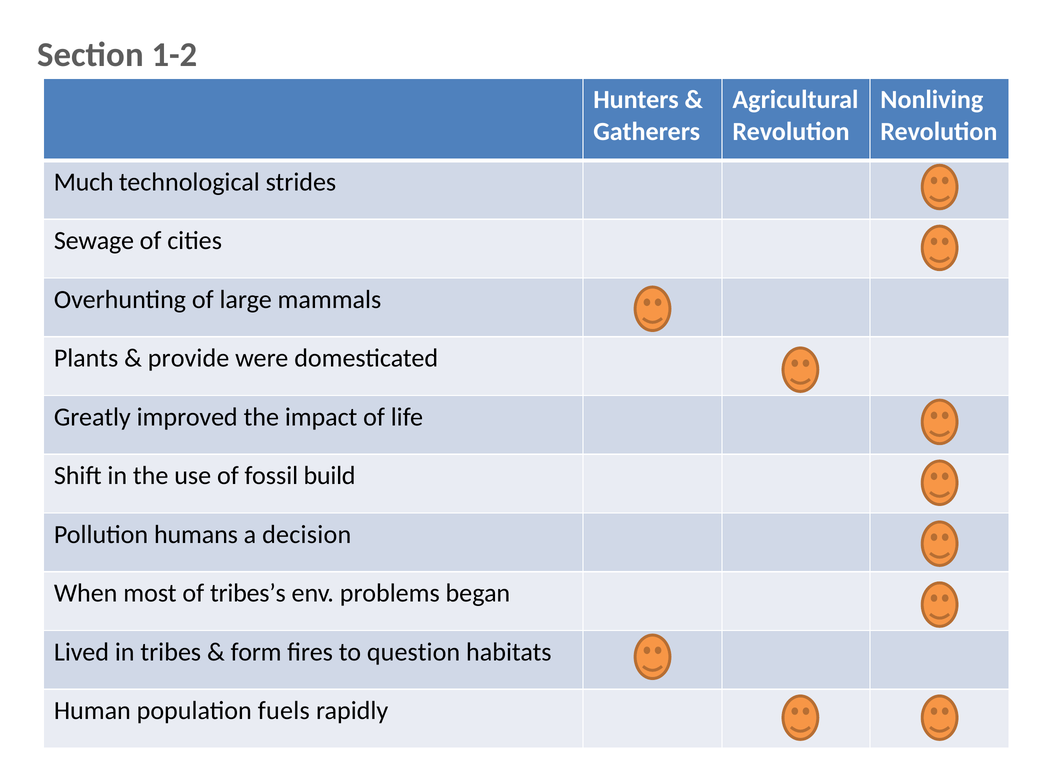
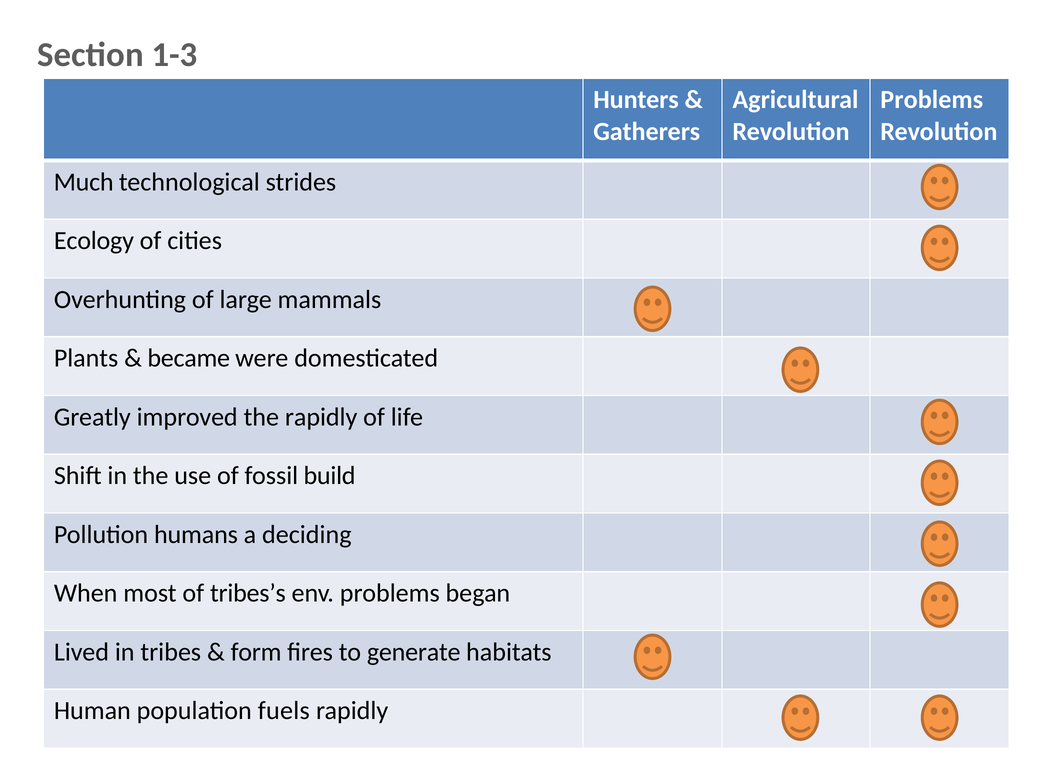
1-2: 1-2 -> 1-3
Nonliving at (932, 100): Nonliving -> Problems
Sewage: Sewage -> Ecology
provide: provide -> became
the impact: impact -> rapidly
decision: decision -> deciding
question: question -> generate
